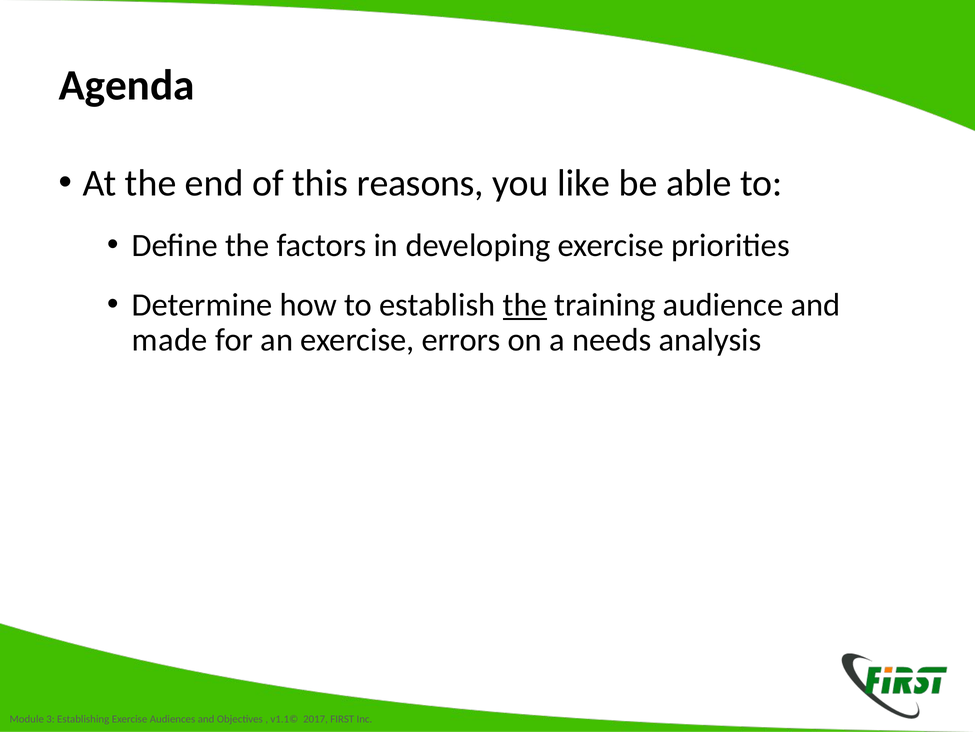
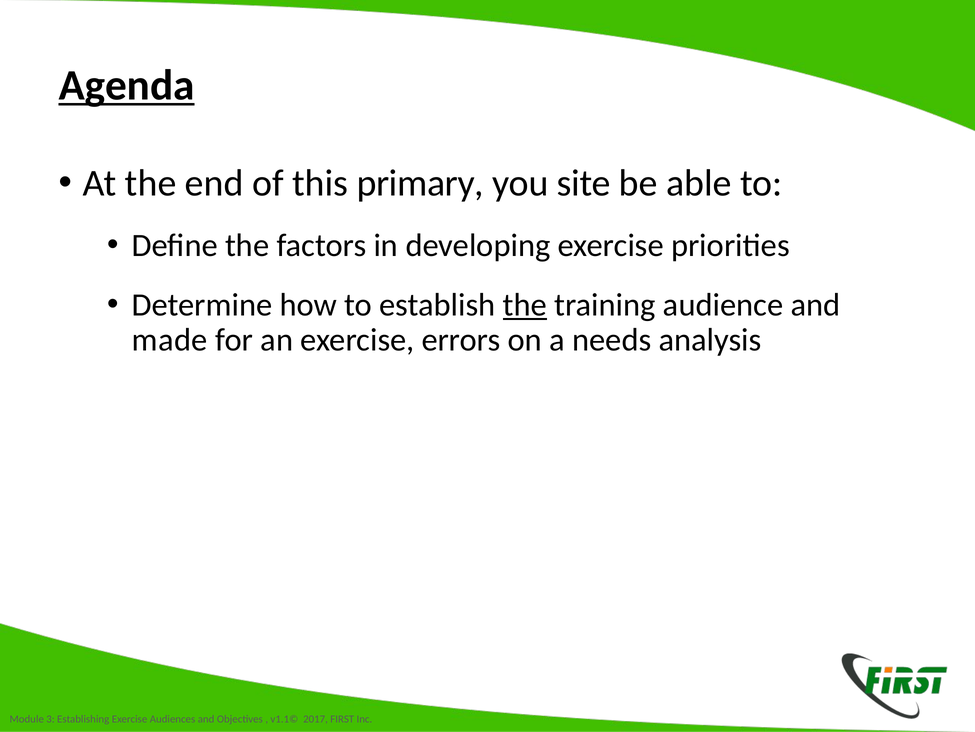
Agenda underline: none -> present
reasons: reasons -> primary
like: like -> site
